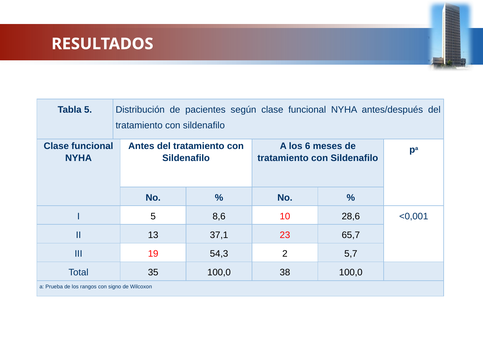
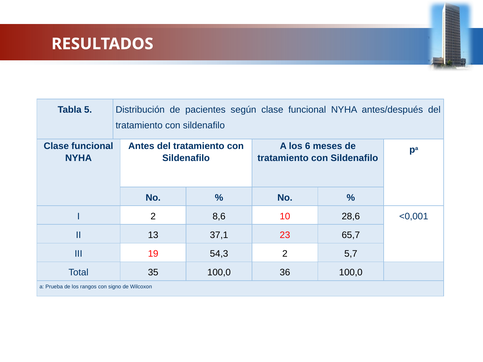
I 5: 5 -> 2
38: 38 -> 36
